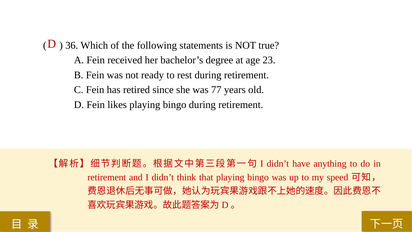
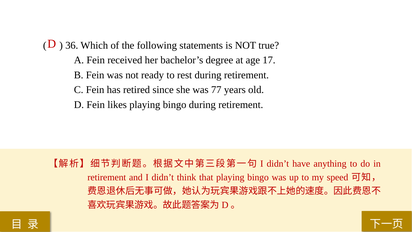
23: 23 -> 17
